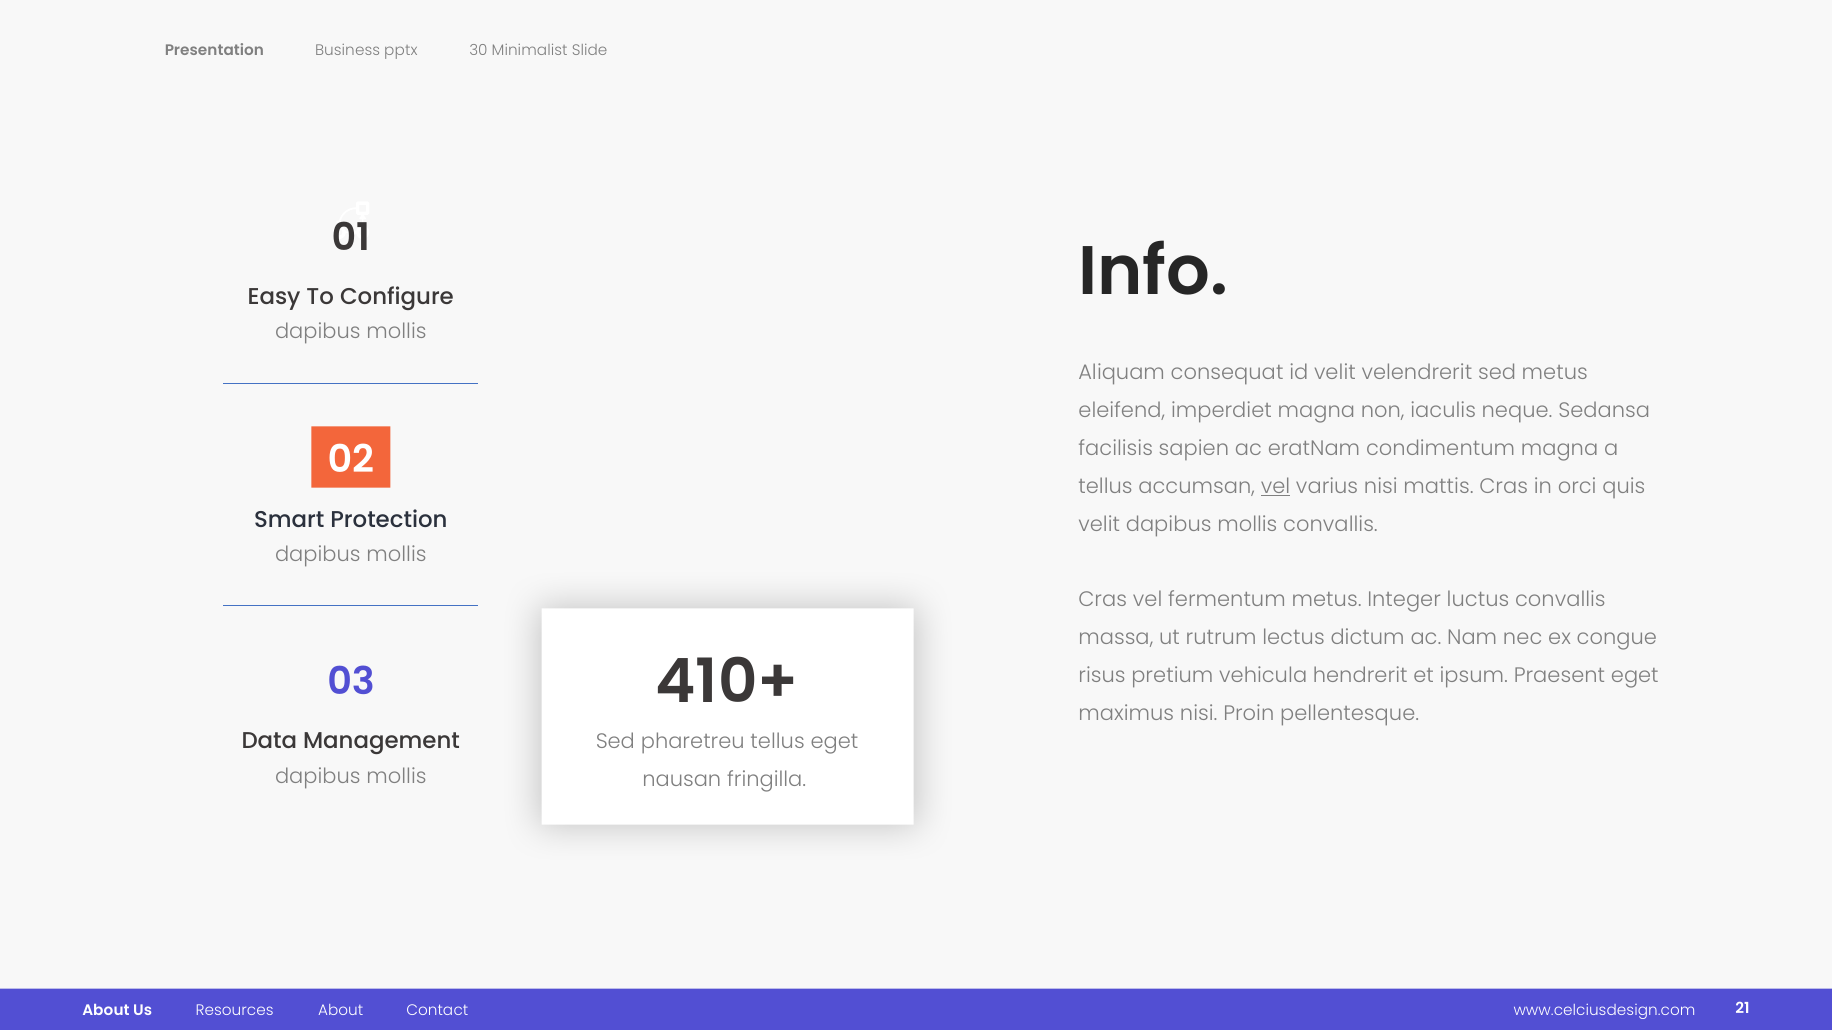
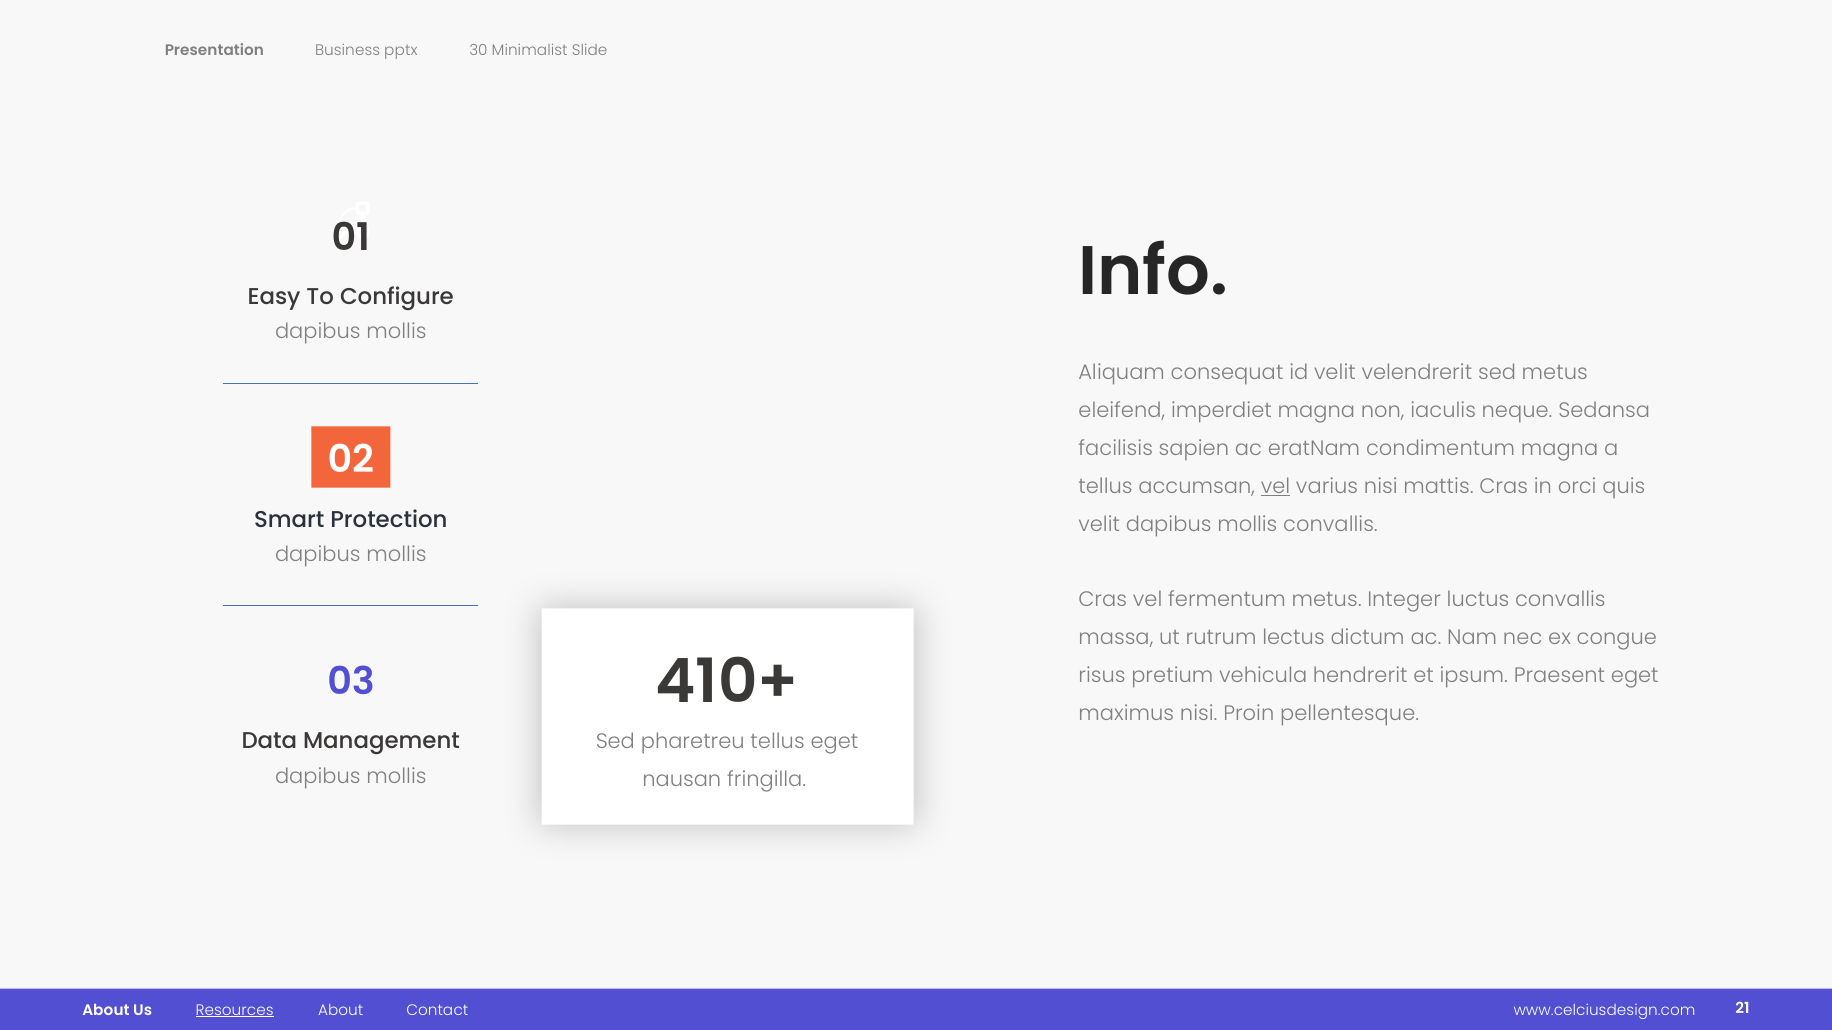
Resources underline: none -> present
